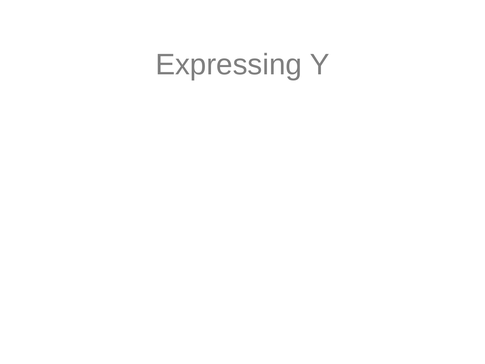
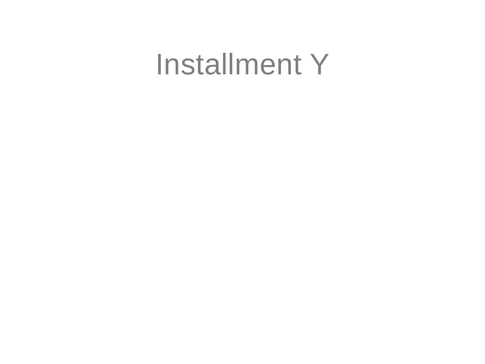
Expressing: Expressing -> Installment
